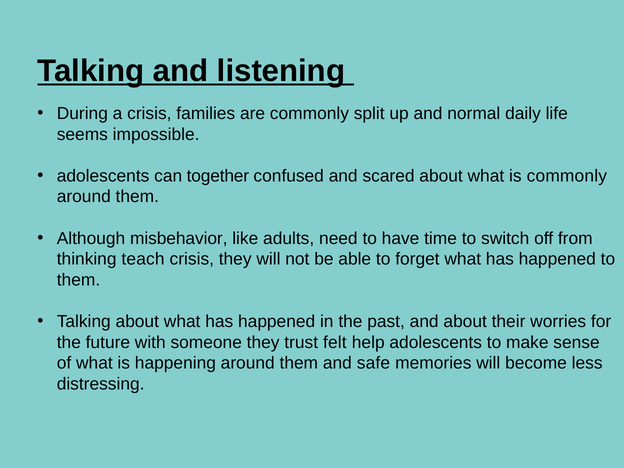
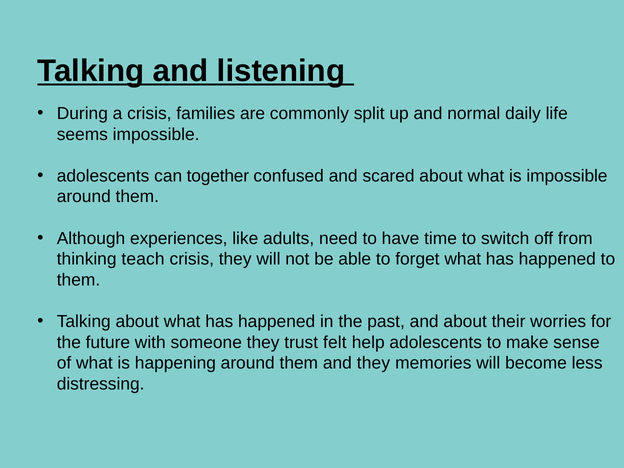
is commonly: commonly -> impossible
misbehavior: misbehavior -> experiences
and safe: safe -> they
